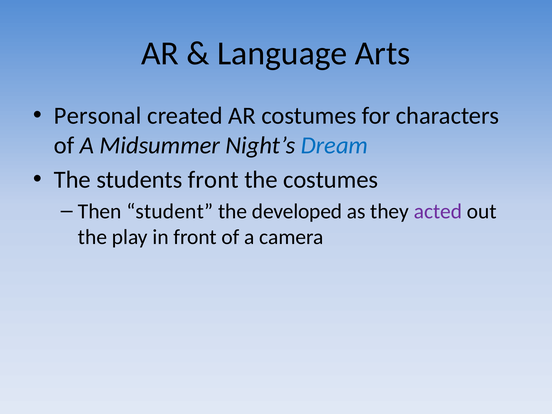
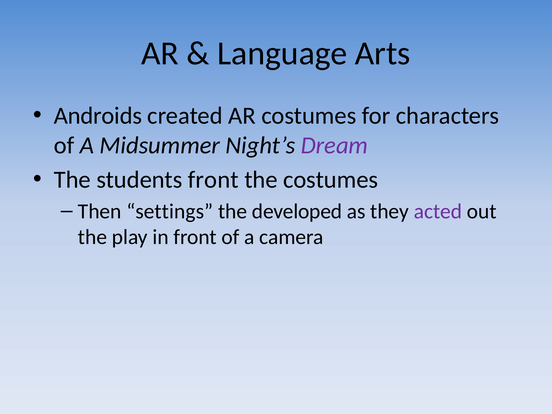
Personal: Personal -> Androids
Dream colour: blue -> purple
student: student -> settings
